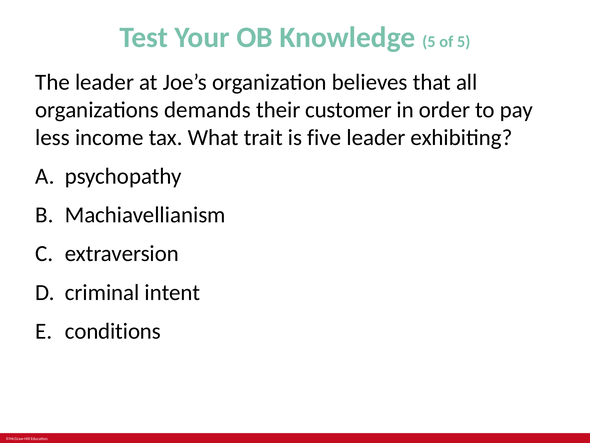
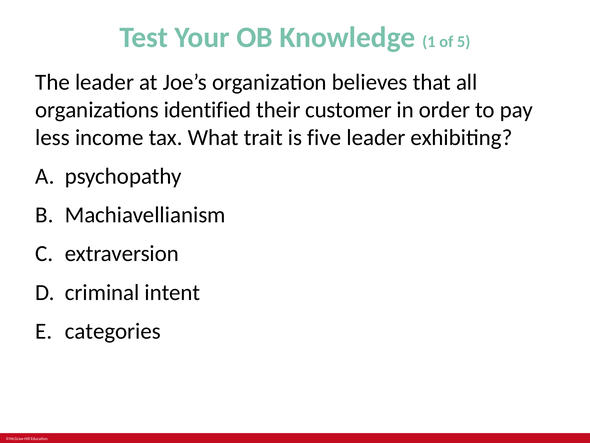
Knowledge 5: 5 -> 1
demands: demands -> identified
conditions: conditions -> categories
